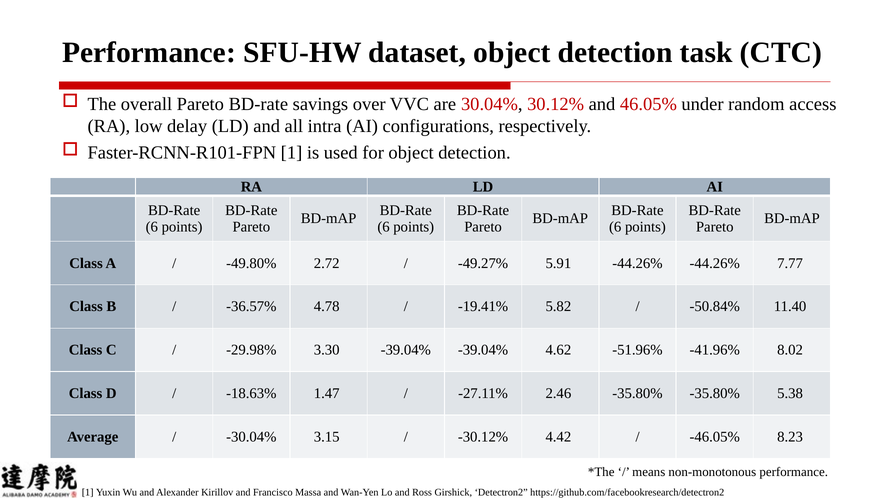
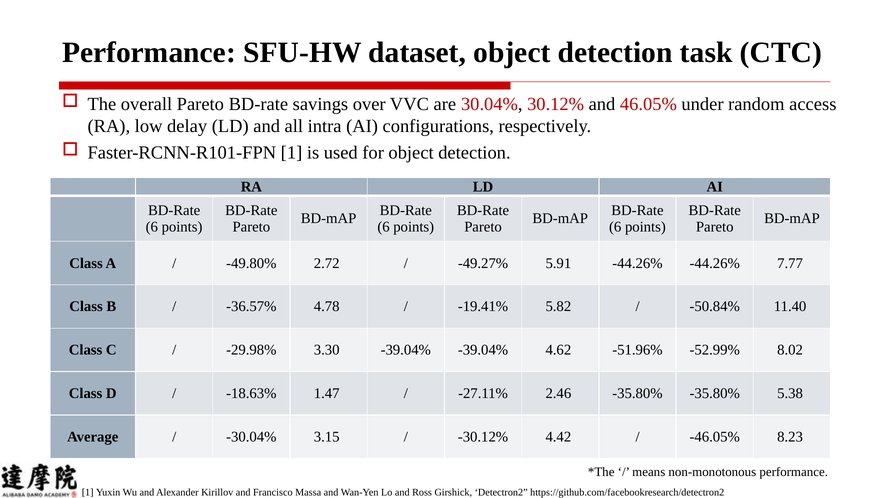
-41.96%: -41.96% -> -52.99%
